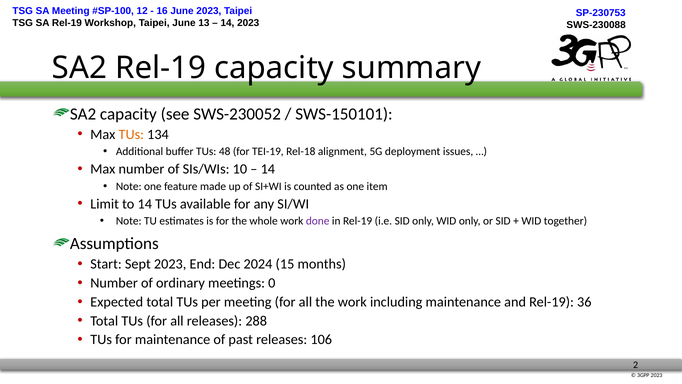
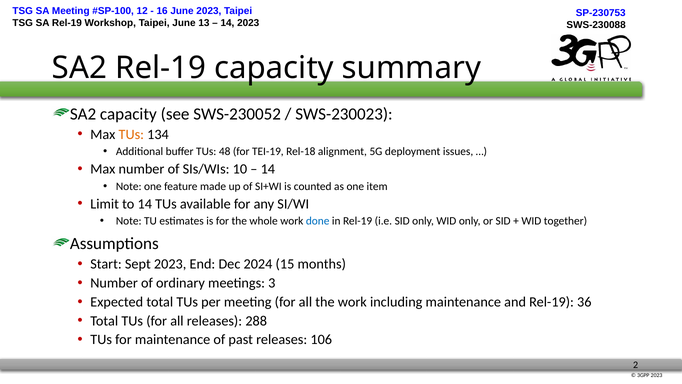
SWS-150101: SWS-150101 -> SWS-230023
done colour: purple -> blue
0: 0 -> 3
